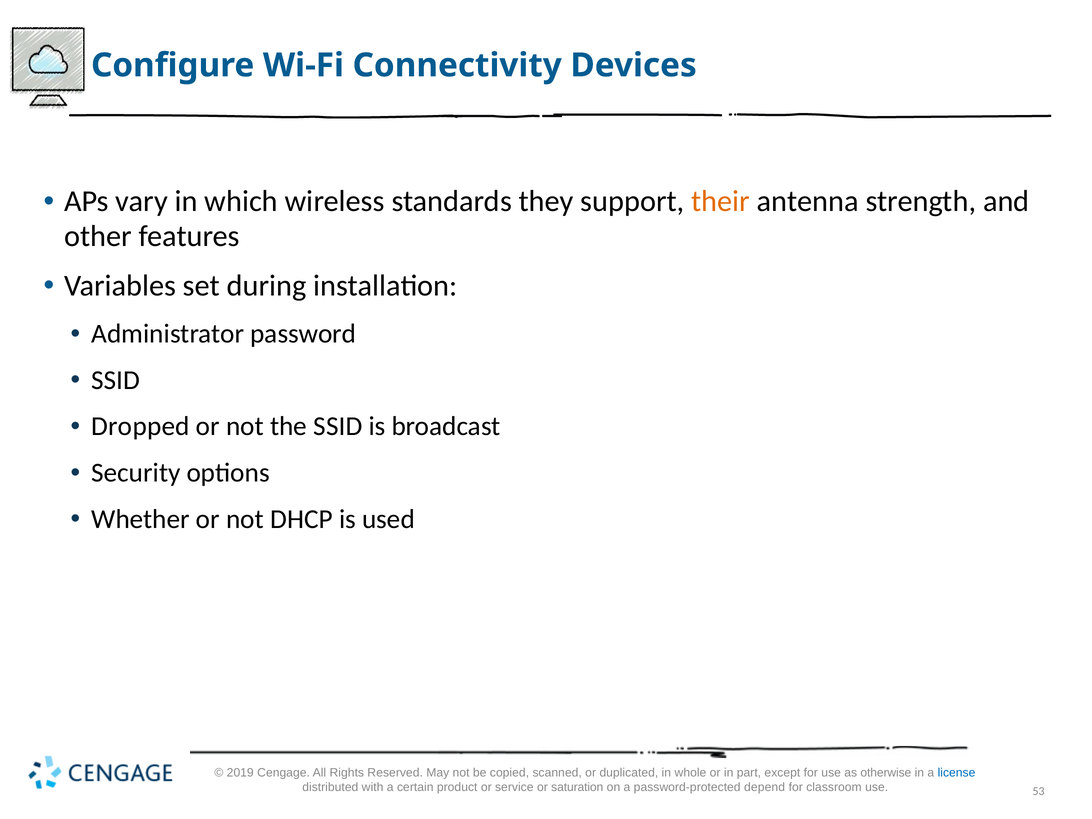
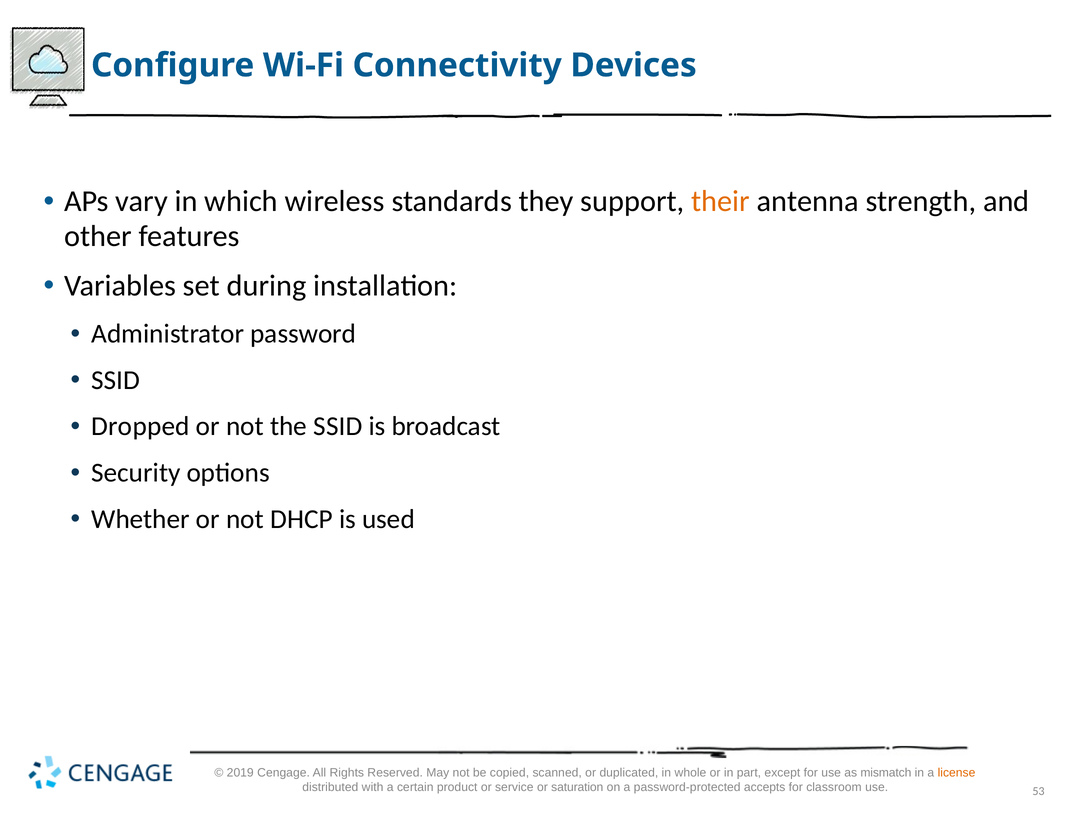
otherwise: otherwise -> mismatch
license colour: blue -> orange
depend: depend -> accepts
